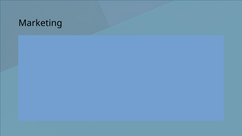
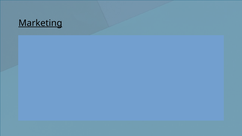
Marketing underline: none -> present
